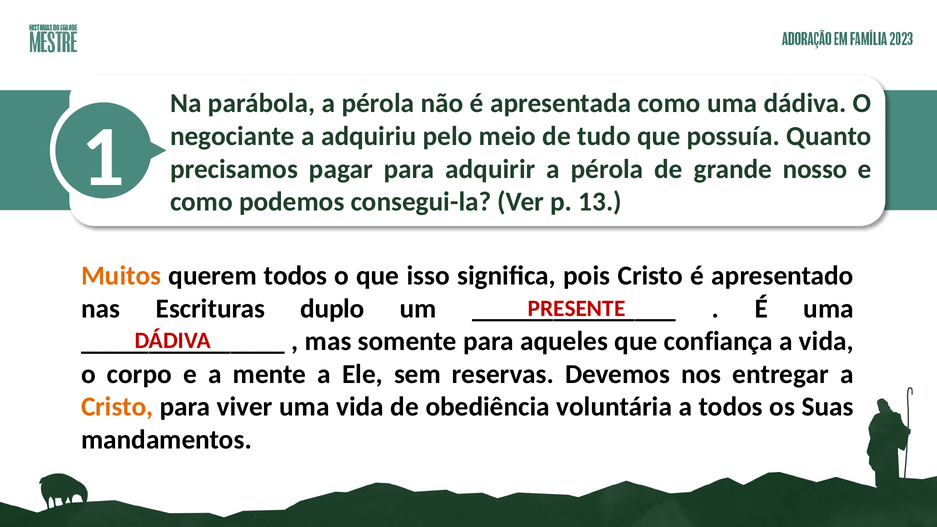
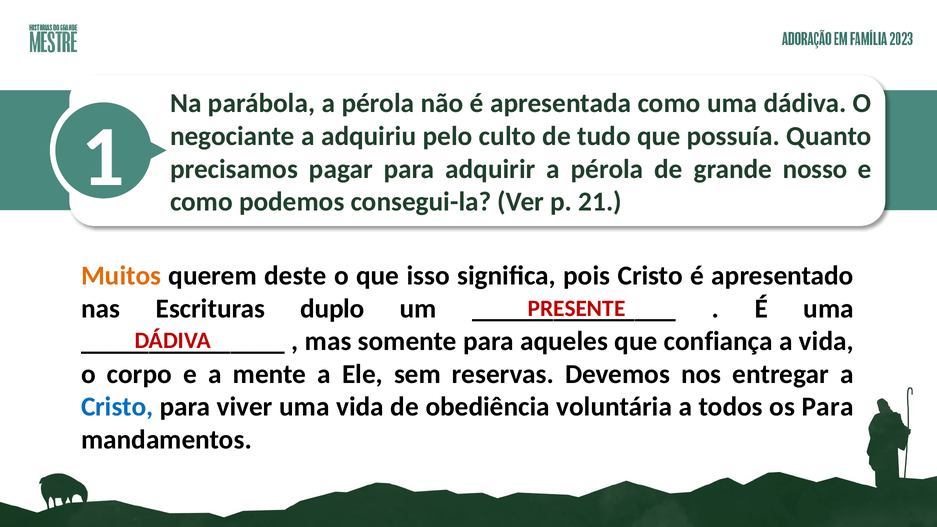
meio: meio -> culto
13: 13 -> 21
querem todos: todos -> deste
Cristo at (117, 407) colour: orange -> blue
os Suas: Suas -> Para
